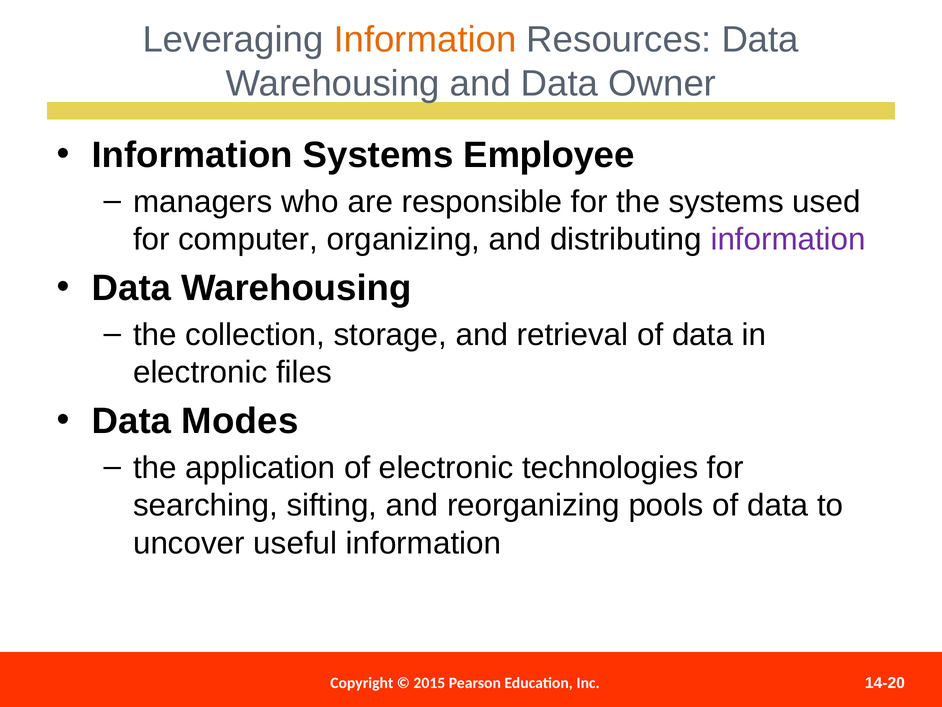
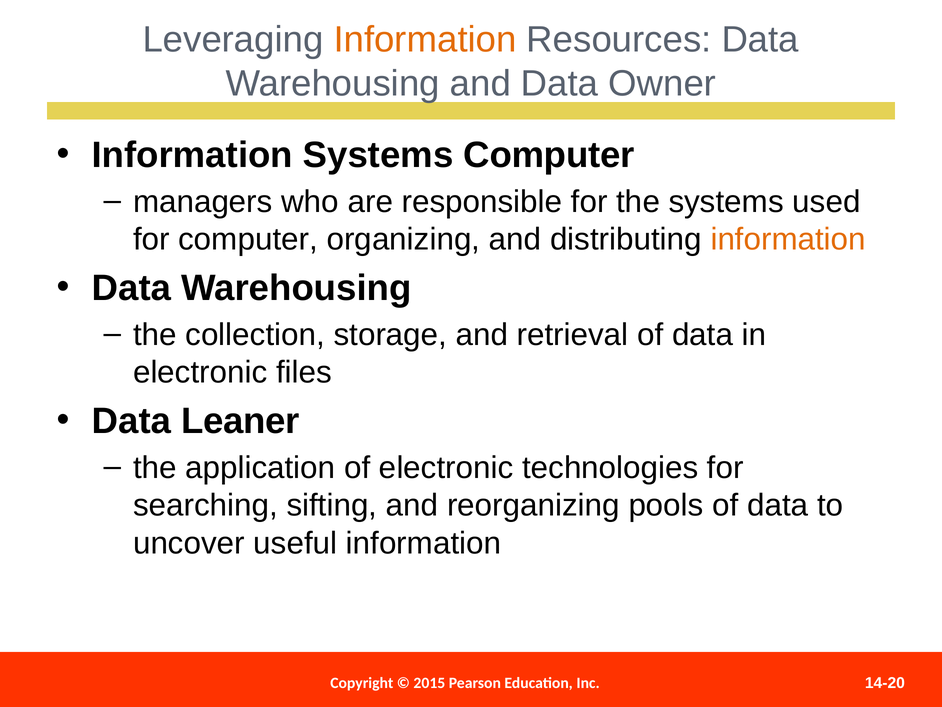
Systems Employee: Employee -> Computer
information at (788, 239) colour: purple -> orange
Modes: Modes -> Leaner
